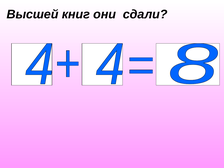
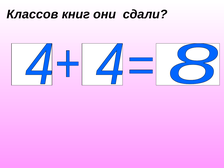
Высшей: Высшей -> Классов
